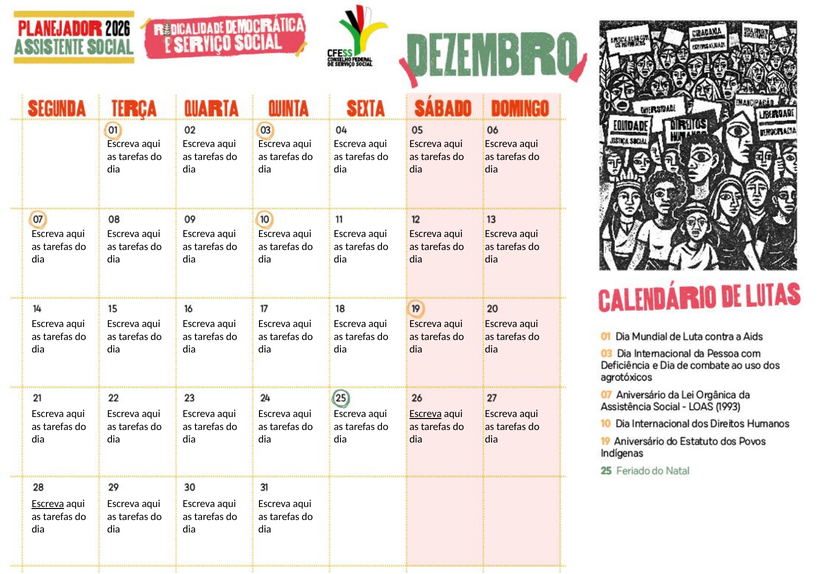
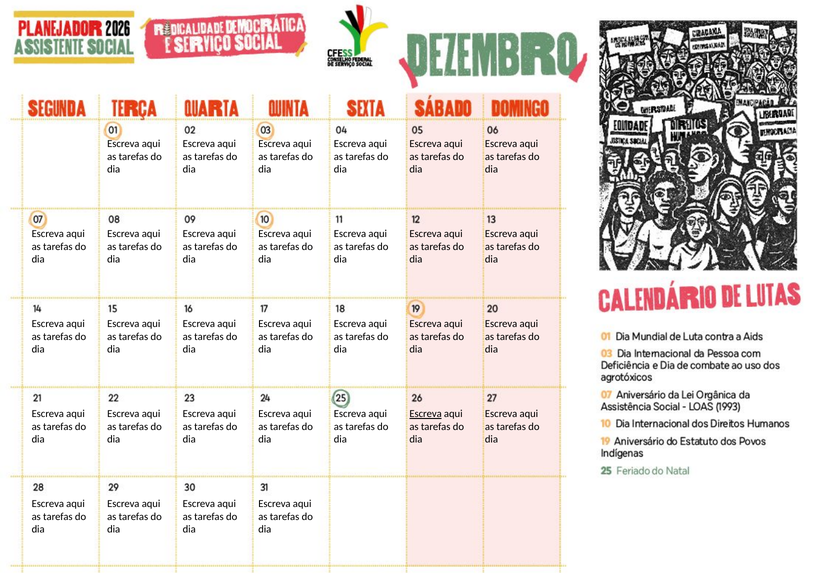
Escreva at (48, 504) underline: present -> none
